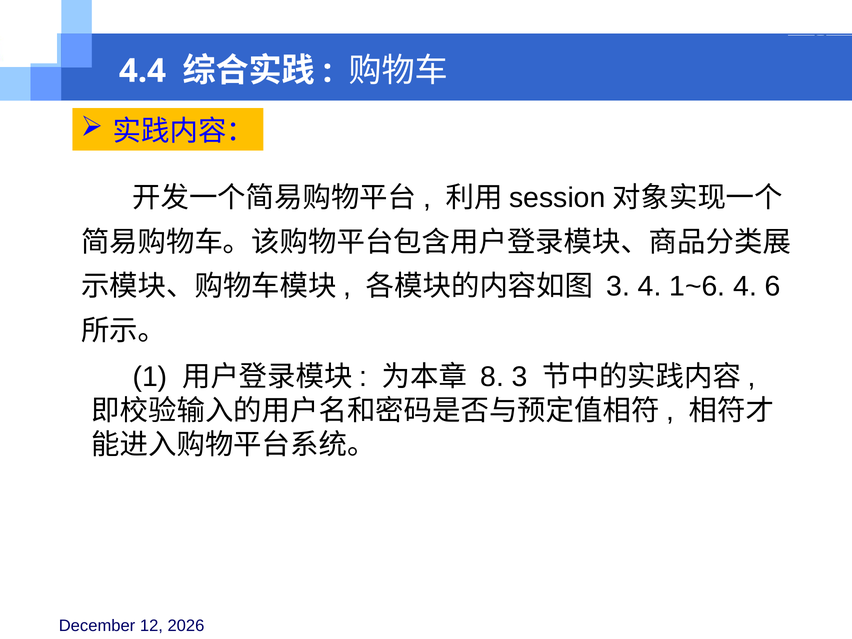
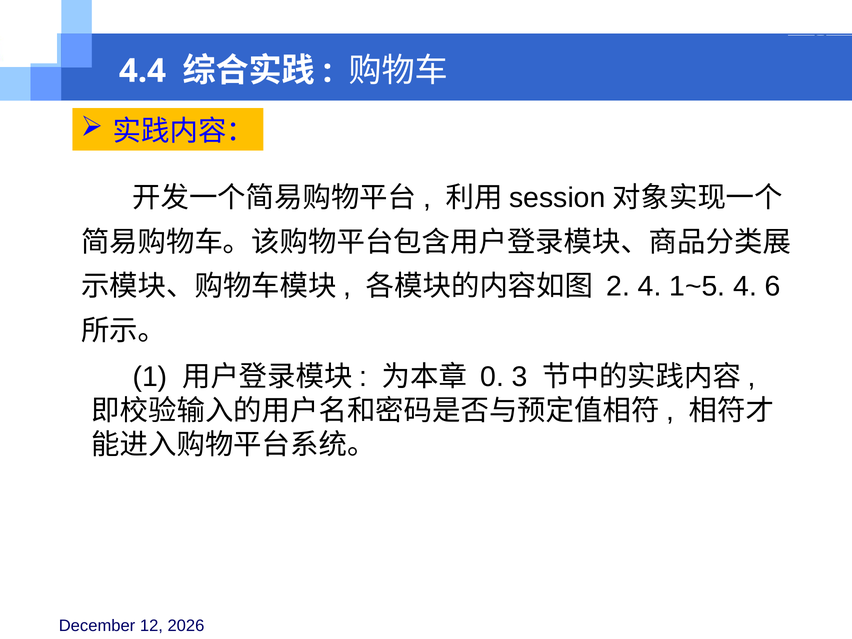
3 at (618, 286): 3 -> 2
1~6: 1~6 -> 1~5
8: 8 -> 0
